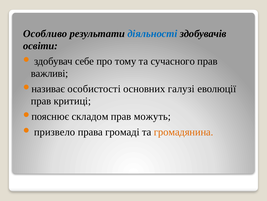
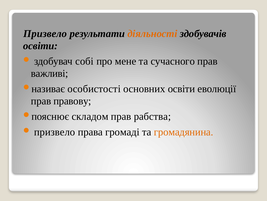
Особливо at (45, 34): Особливо -> Призвело
діяльності colour: blue -> orange
себе: себе -> собі
тому: тому -> мене
основних галузі: галузі -> освіти
критиці: критиці -> правову
можуть: можуть -> рабства
